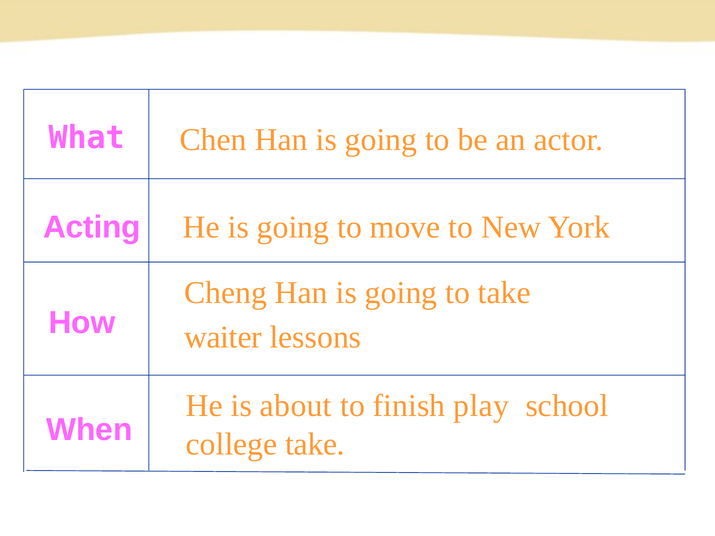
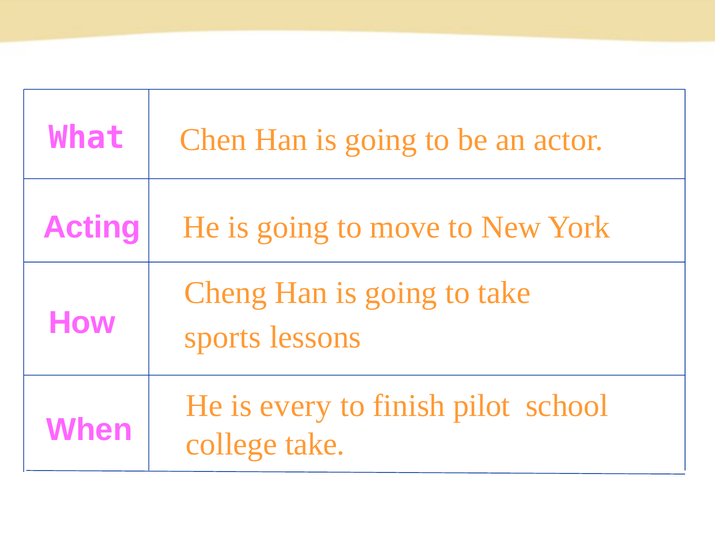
waiter: waiter -> sports
about: about -> every
play: play -> pilot
